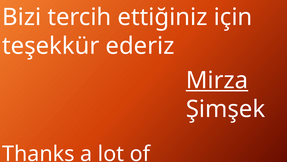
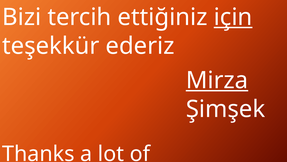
için underline: none -> present
